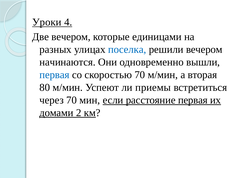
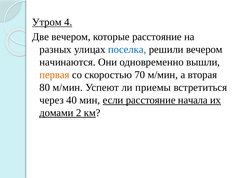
Уроки: Уроки -> Утром
которые единицами: единицами -> расстояние
первая at (54, 75) colour: blue -> orange
через 70: 70 -> 40
расстояние первая: первая -> начала
